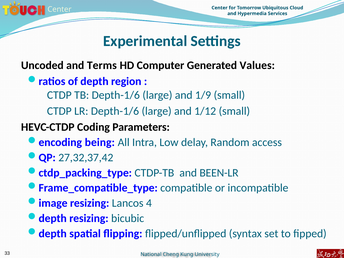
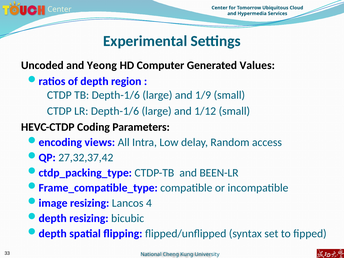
Terms: Terms -> Yeong
being: being -> views
